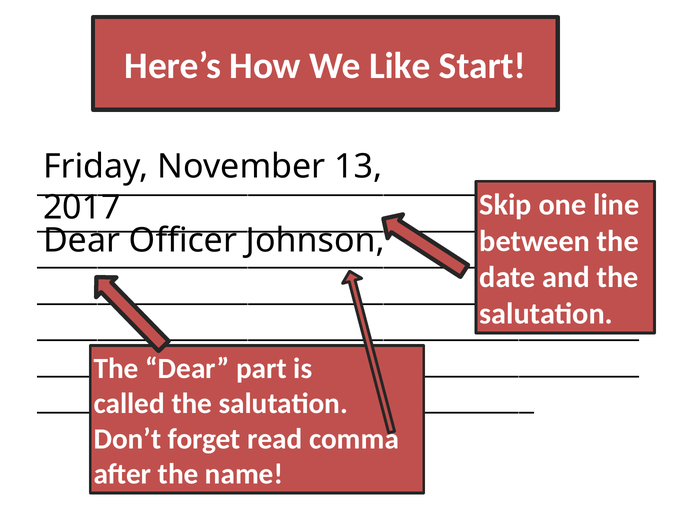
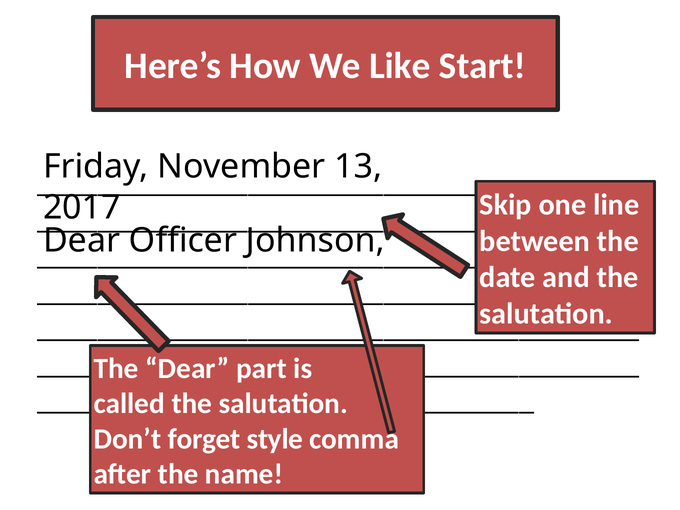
read: read -> style
